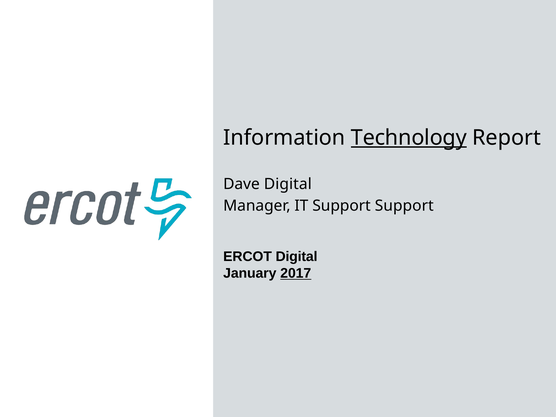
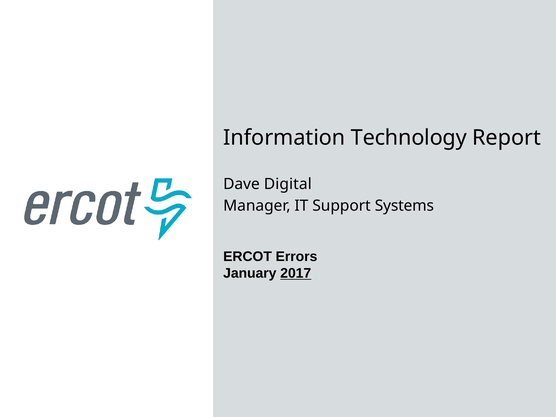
Technology underline: present -> none
Support Support: Support -> Systems
ERCOT Digital: Digital -> Errors
